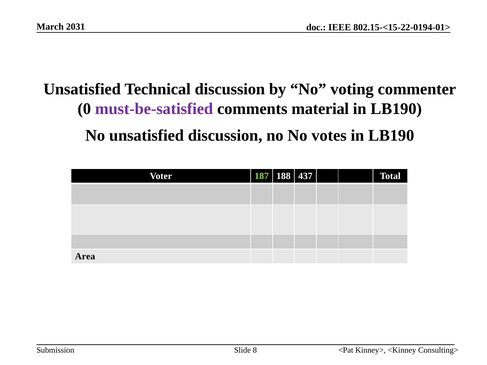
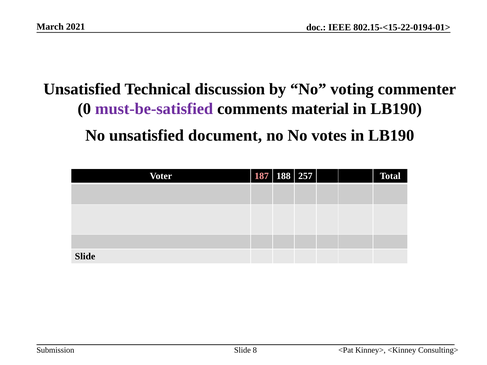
2031: 2031 -> 2021
unsatisfied discussion: discussion -> document
187 colour: light green -> pink
437: 437 -> 257
Area at (85, 256): Area -> Slide
